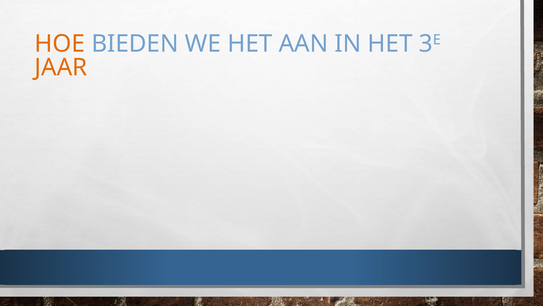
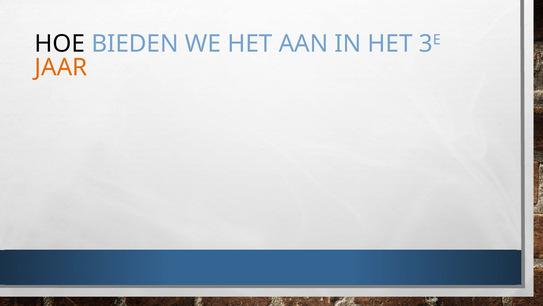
HOE colour: orange -> black
